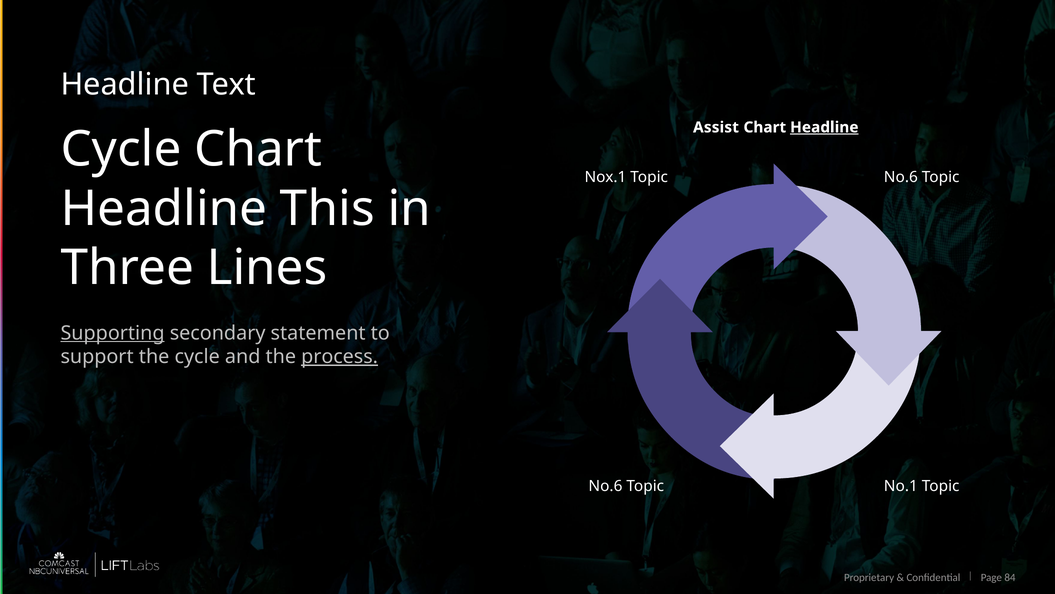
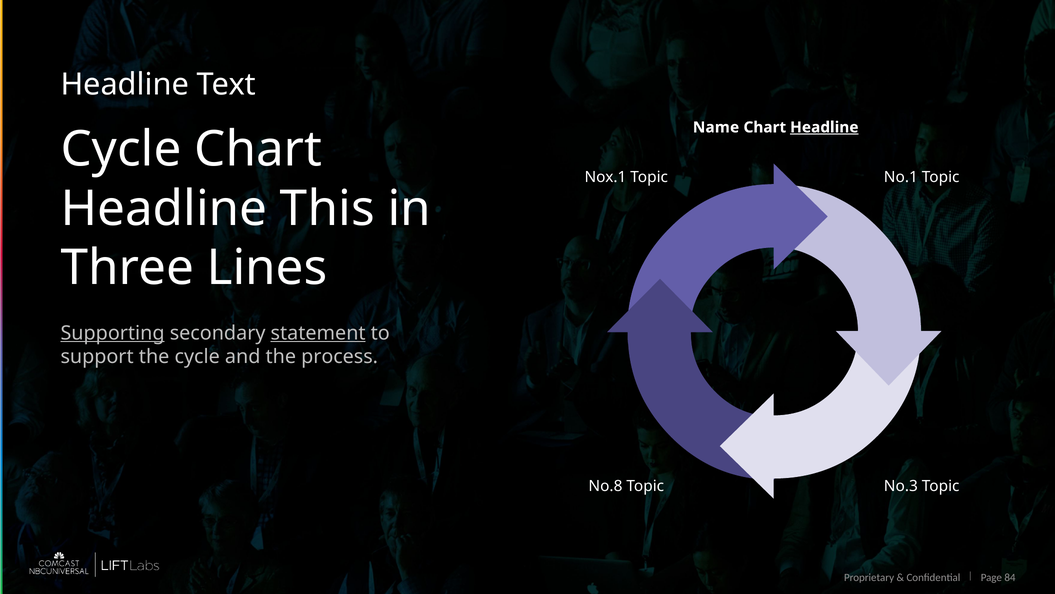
Assist: Assist -> Name
Nox.1 Topic No.6: No.6 -> No.1
statement underline: none -> present
process underline: present -> none
No.6 at (605, 485): No.6 -> No.8
No.1: No.1 -> No.3
